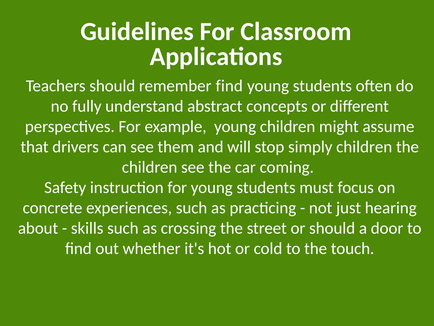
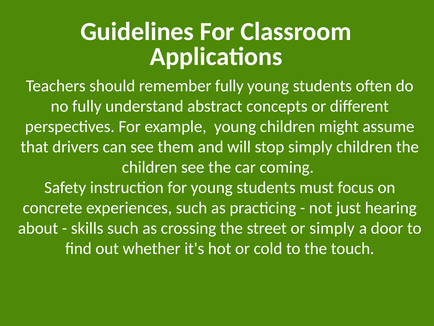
remember find: find -> fully
or should: should -> simply
